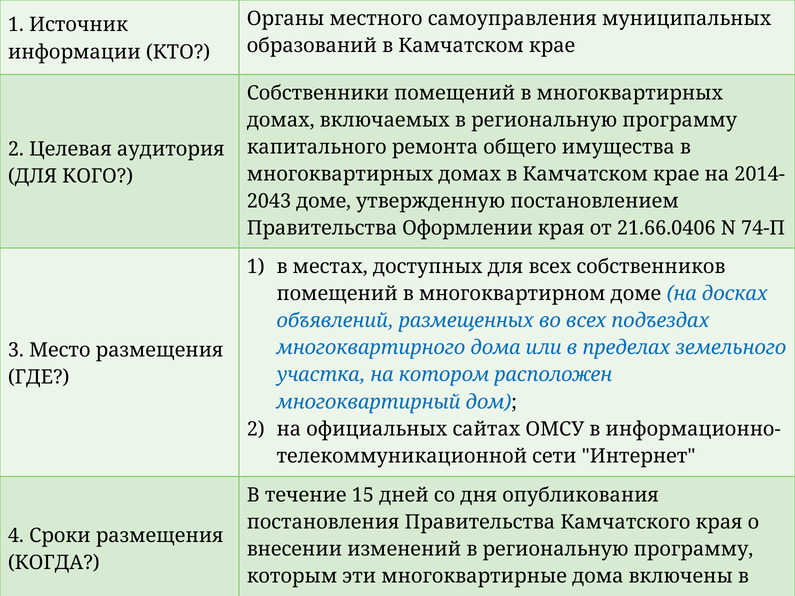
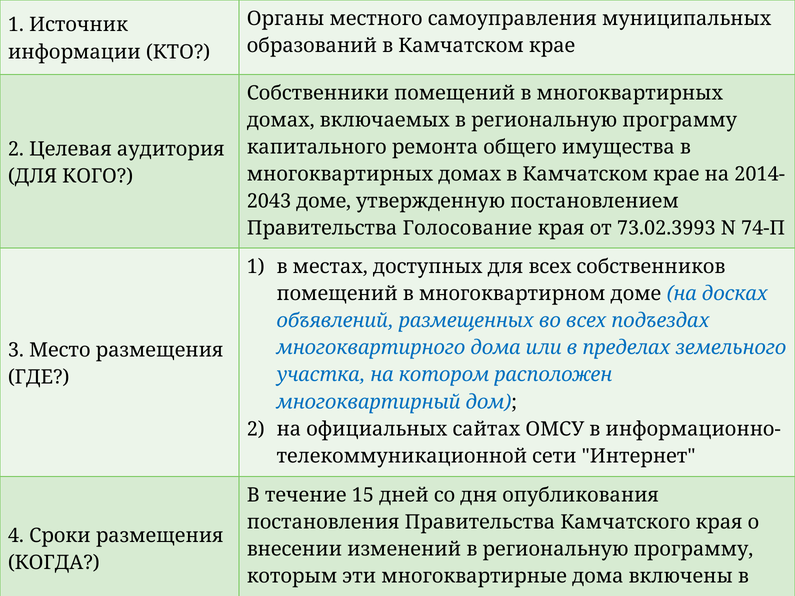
Оформлении: Оформлении -> Голосование
21.66.0406: 21.66.0406 -> 73.02.3993
